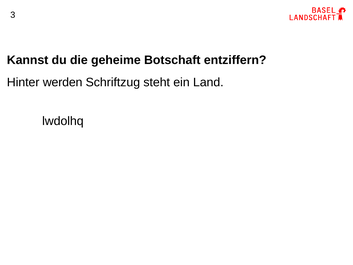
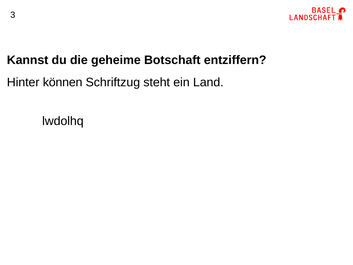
werden: werden -> können
